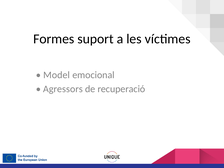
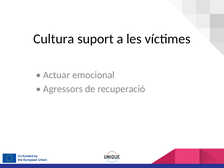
Formes: Formes -> Cultura
Model: Model -> Actuar
